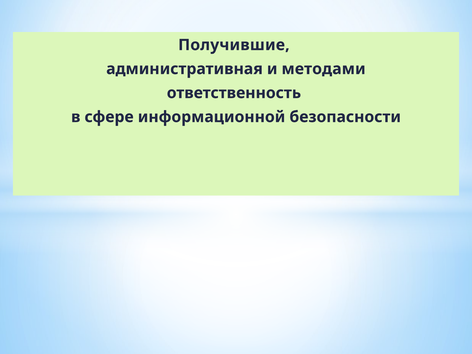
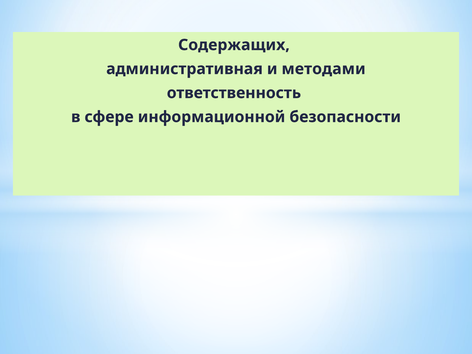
Получившие: Получившие -> Содержащих
